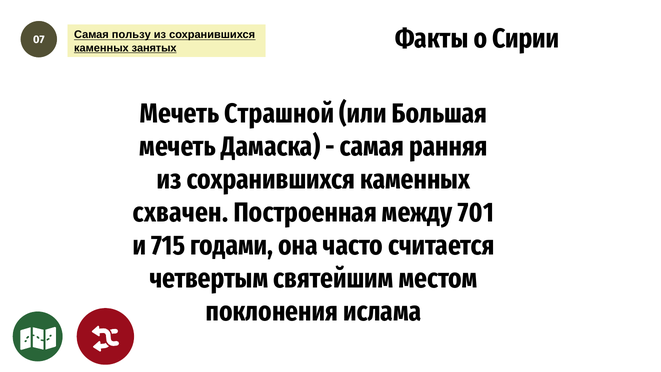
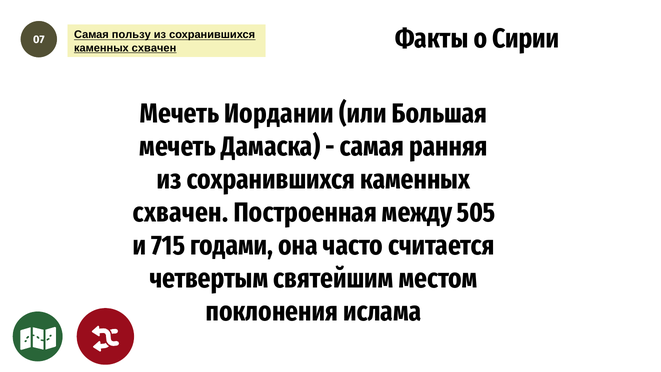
занятых at (154, 48): занятых -> схвачен
Страшной: Страшной -> Иордании
701: 701 -> 505
